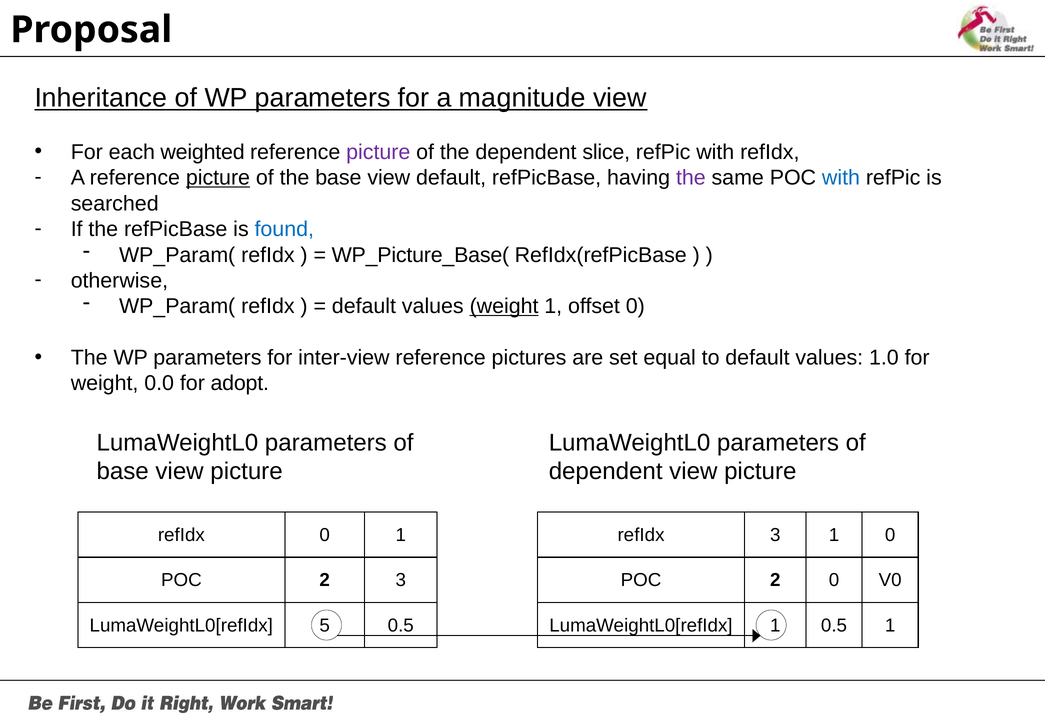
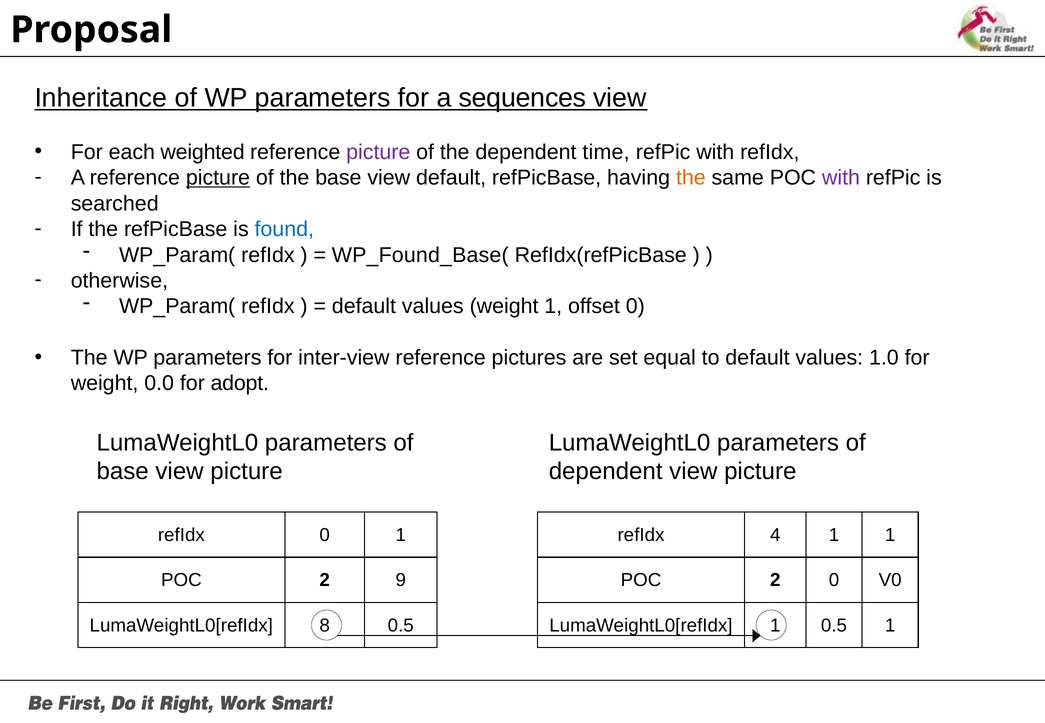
magnitude: magnitude -> sequences
slice: slice -> time
the at (691, 178) colour: purple -> orange
with at (841, 178) colour: blue -> purple
WP_Picture_Base(: WP_Picture_Base( -> WP_Found_Base(
weight at (504, 307) underline: present -> none
refIdx 3: 3 -> 4
1 0: 0 -> 1
2 3: 3 -> 9
5: 5 -> 8
